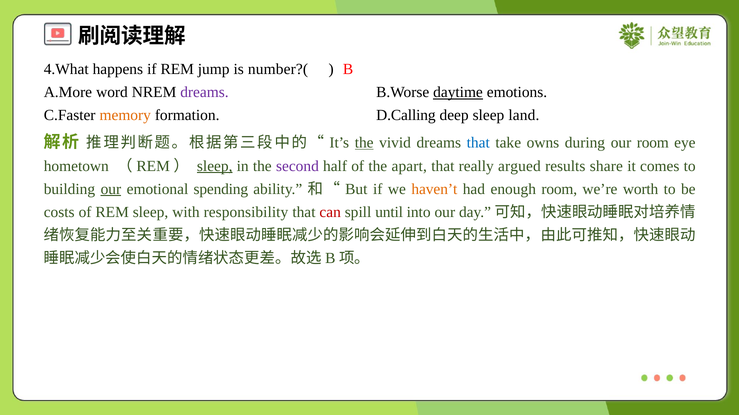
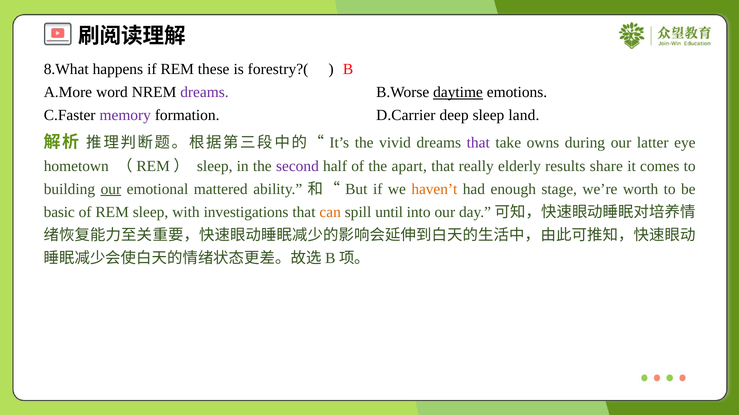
4.What: 4.What -> 8.What
jump: jump -> these
number?(: number?( -> forestry?(
memory colour: orange -> purple
D.Calling: D.Calling -> D.Carrier
the at (364, 143) underline: present -> none
that at (478, 143) colour: blue -> purple
our room: room -> latter
sleep at (215, 166) underline: present -> none
argued: argued -> elderly
spending: spending -> mattered
enough room: room -> stage
costs: costs -> basic
responsibility: responsibility -> investigations
can colour: red -> orange
